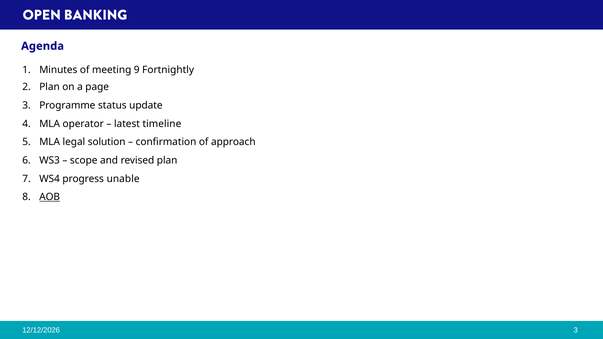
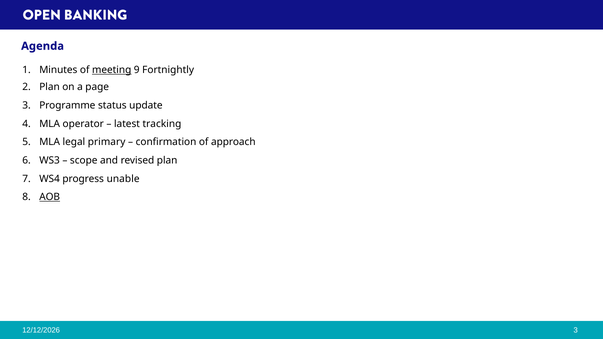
meeting underline: none -> present
timeline: timeline -> tracking
solution: solution -> primary
